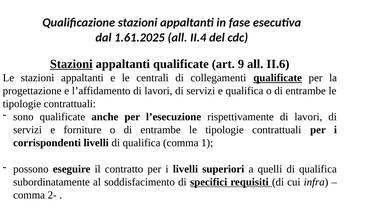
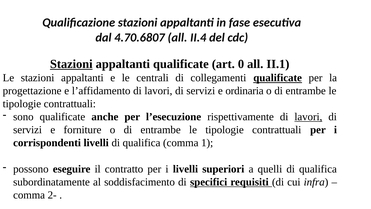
1.61.2025: 1.61.2025 -> 4.70.6807
9: 9 -> 0
II.6: II.6 -> II.1
e qualifica: qualifica -> ordinaria
lavori at (308, 117) underline: none -> present
